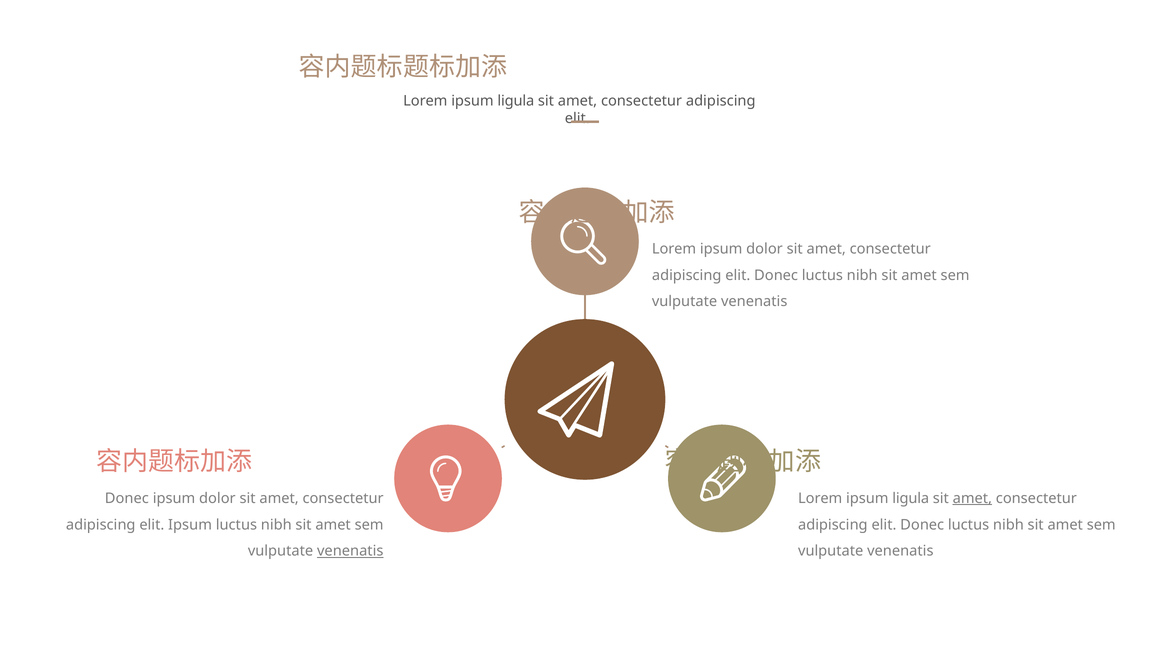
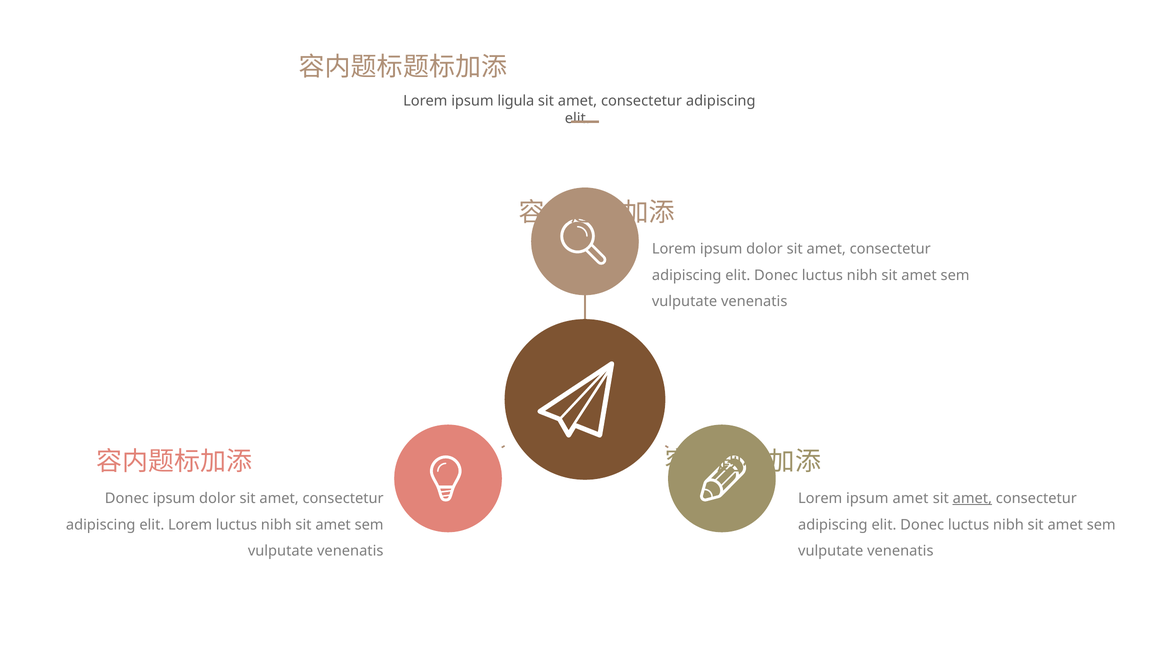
ligula at (911, 498): ligula -> amet
elit Ipsum: Ipsum -> Lorem
venenatis at (350, 551) underline: present -> none
